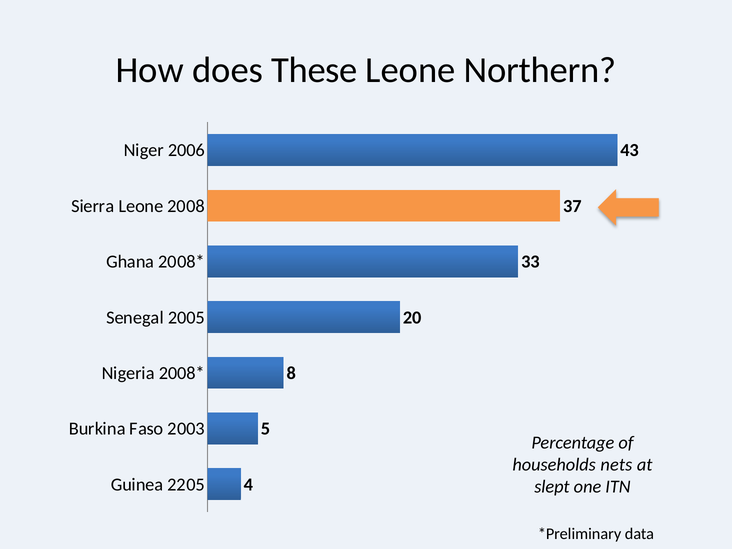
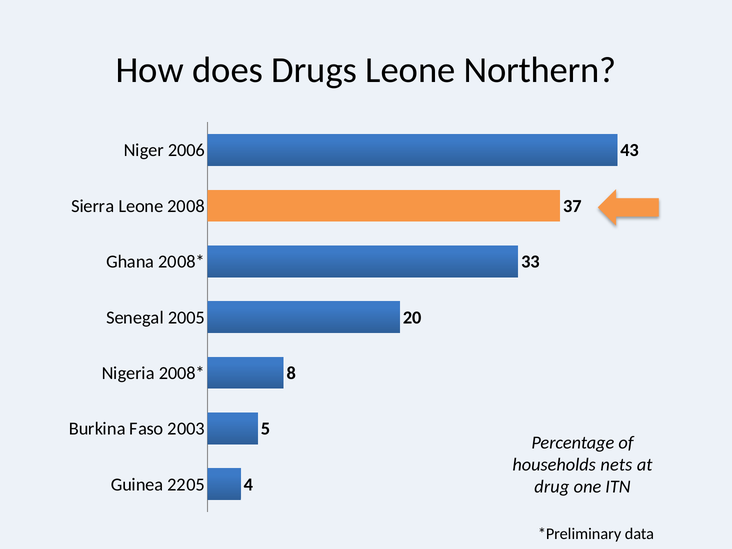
These: These -> Drugs
slept: slept -> drug
